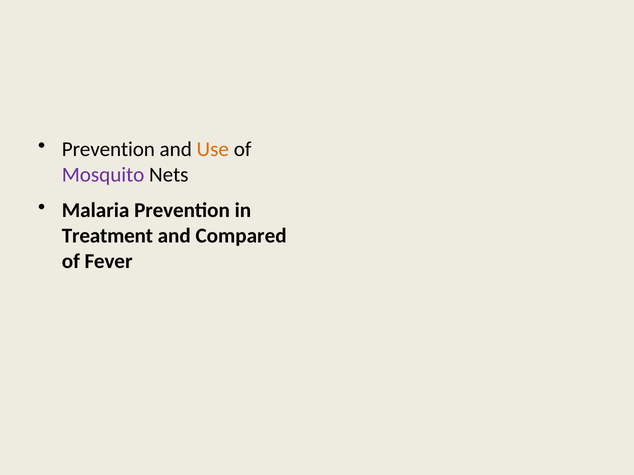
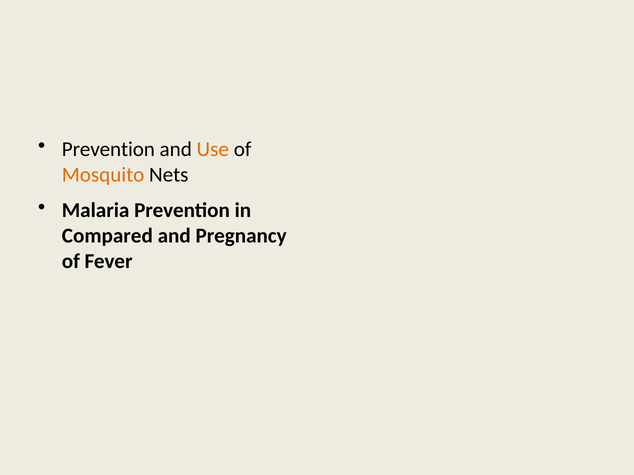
Mosquito colour: purple -> orange
Treatment: Treatment -> Compared
Compared: Compared -> Pregnancy
